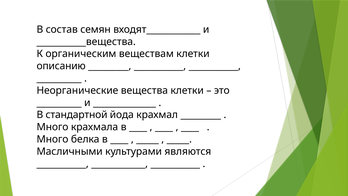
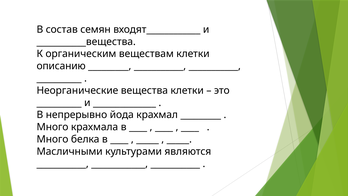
стандартной: стандартной -> непрерывно
